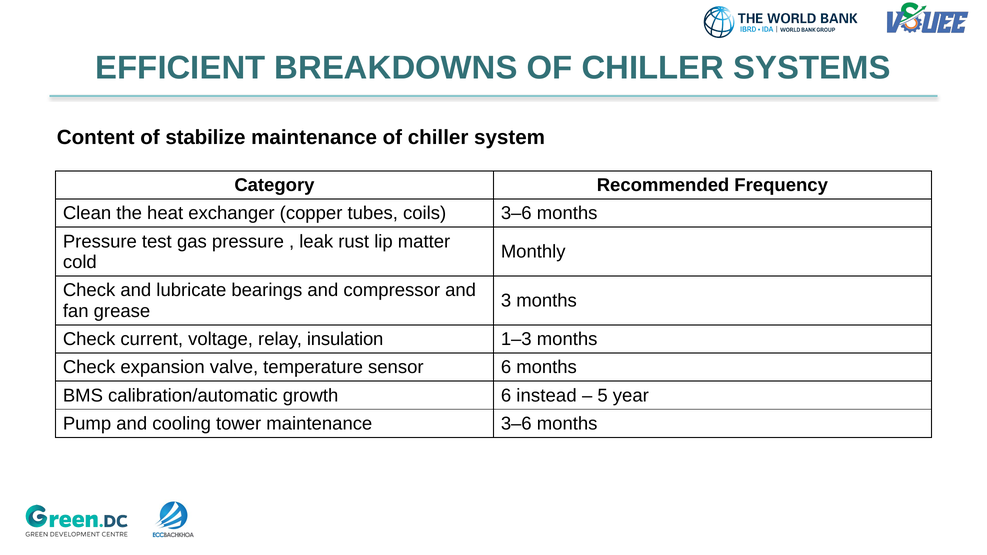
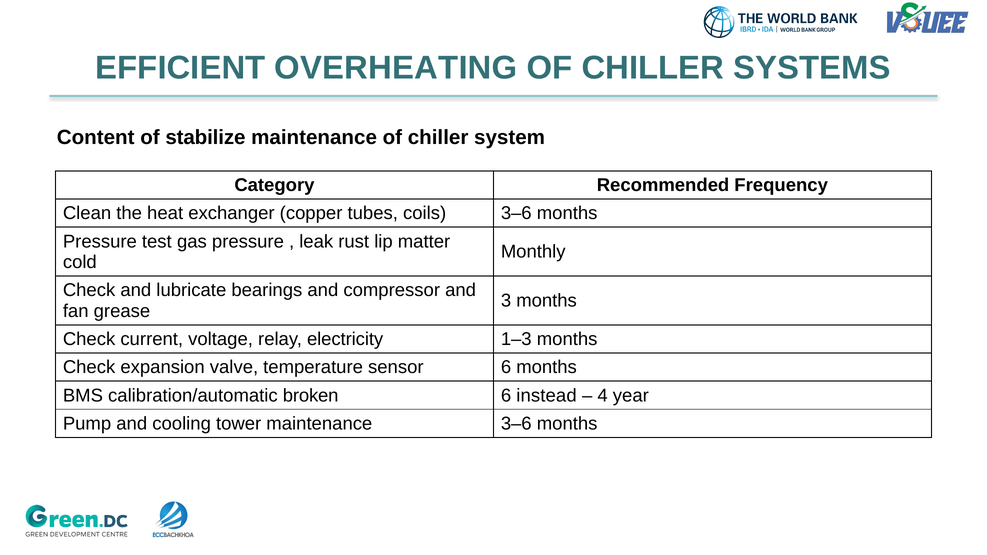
BREAKDOWNS: BREAKDOWNS -> OVERHEATING
insulation: insulation -> electricity
growth: growth -> broken
5: 5 -> 4
